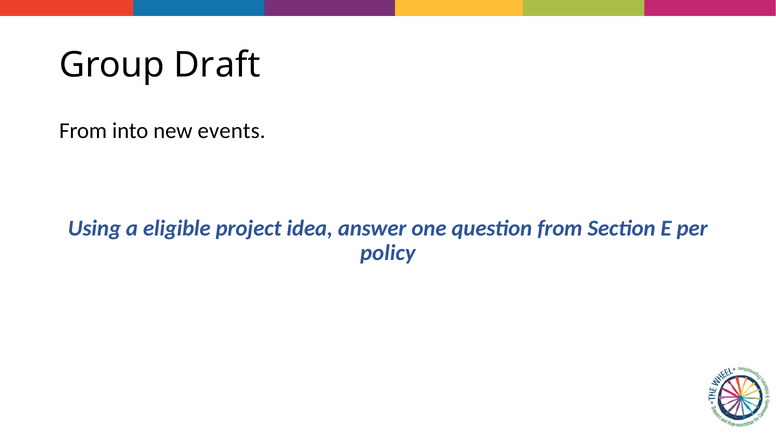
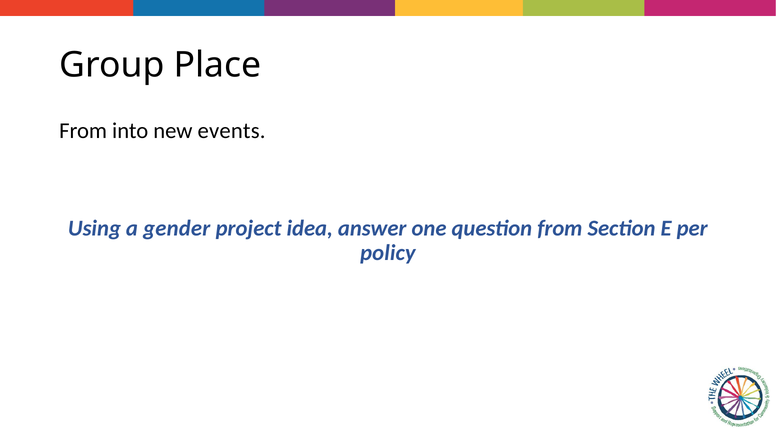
Draft: Draft -> Place
eligible: eligible -> gender
